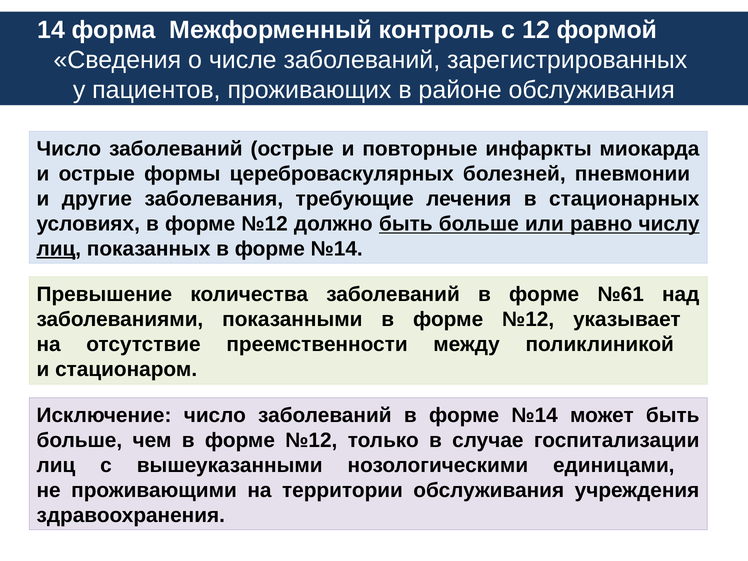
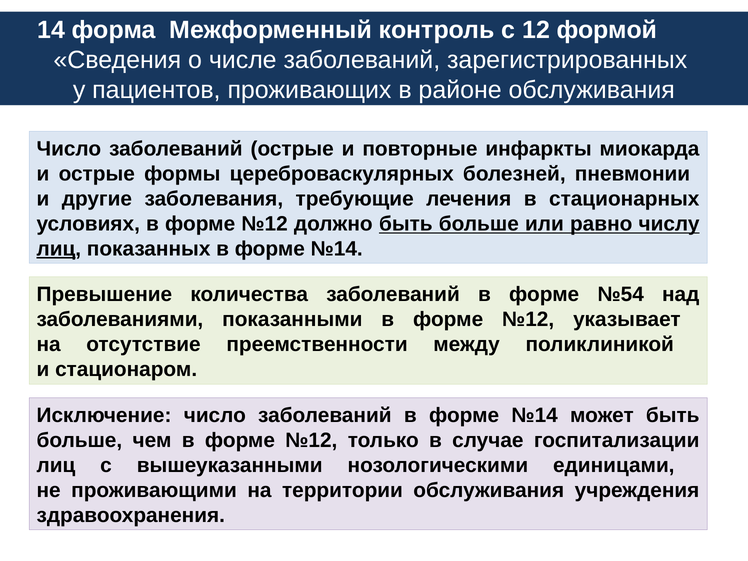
№61: №61 -> №54
